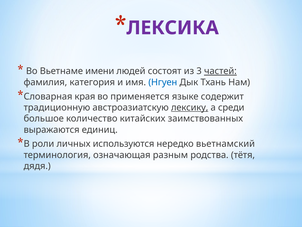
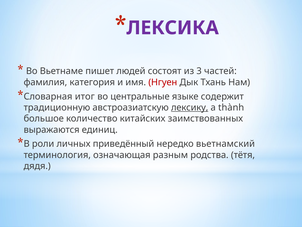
имени: имени -> пишет
частей underline: present -> none
Нгуен colour: blue -> red
края: края -> итог
применяется: применяется -> центральные
среди: среди -> thành
используются: используются -> приведённый
